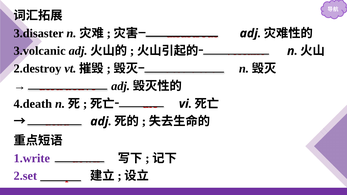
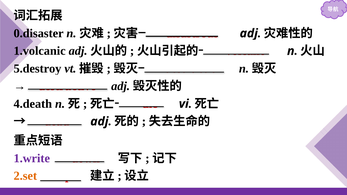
3.disaster: 3.disaster -> 0.disaster
3.volcanic: 3.volcanic -> 1.volcanic
2.destroy: 2.destroy -> 5.destroy
2.set colour: purple -> orange
